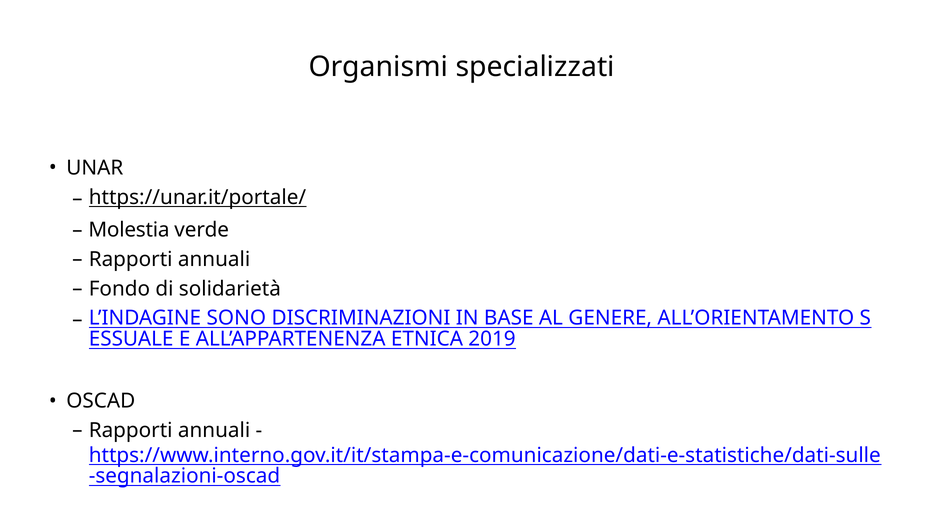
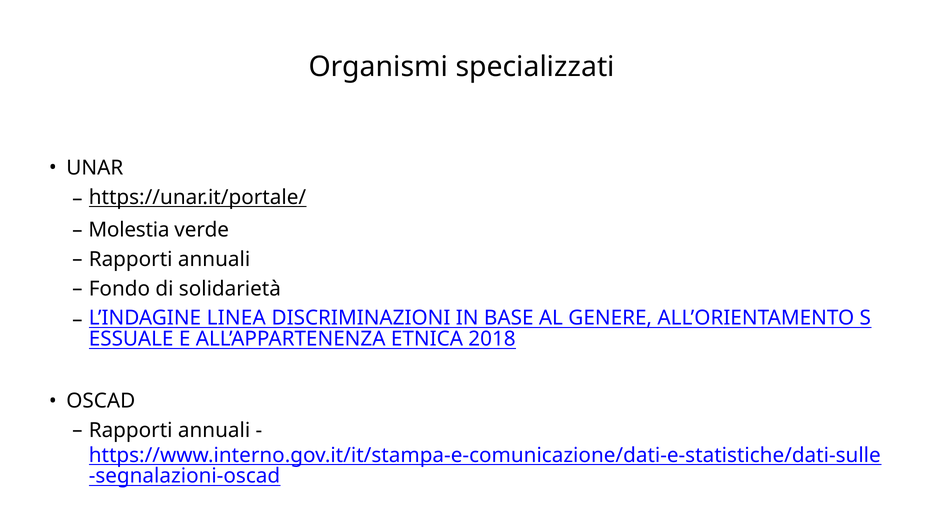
SONO: SONO -> LINEA
2019: 2019 -> 2018
